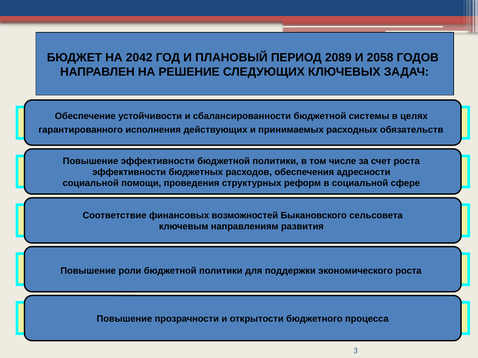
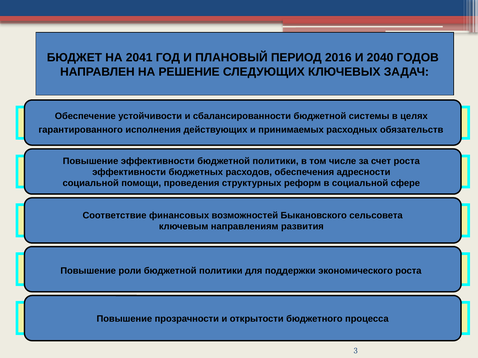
2042: 2042 -> 2041
2089: 2089 -> 2016
2058: 2058 -> 2040
